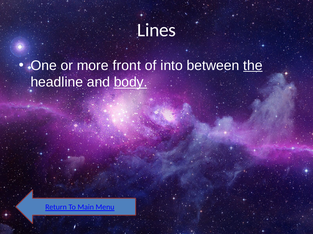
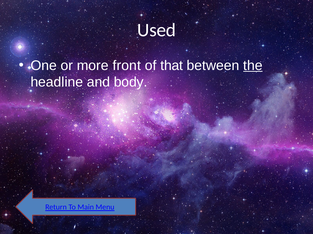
Lines: Lines -> Used
into: into -> that
body underline: present -> none
